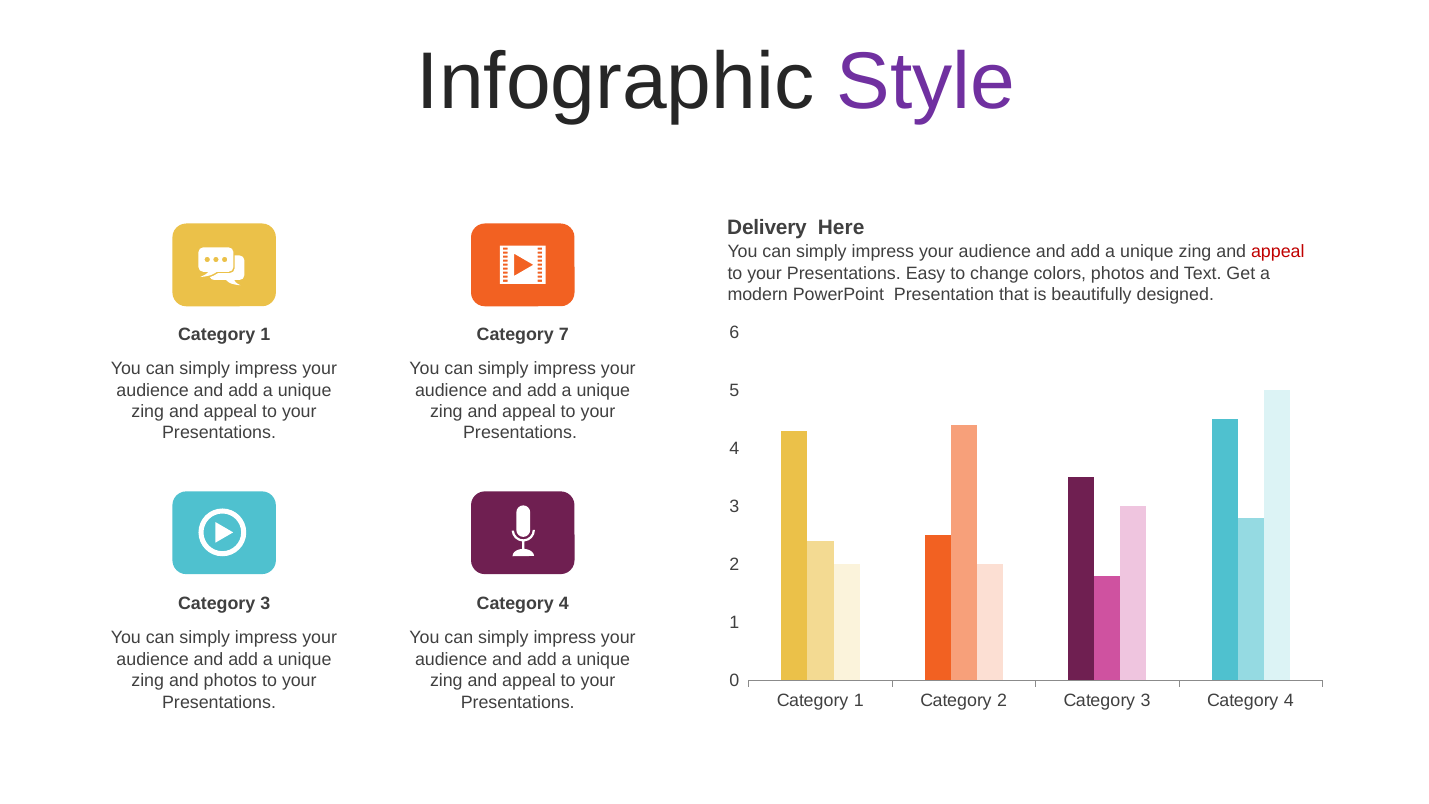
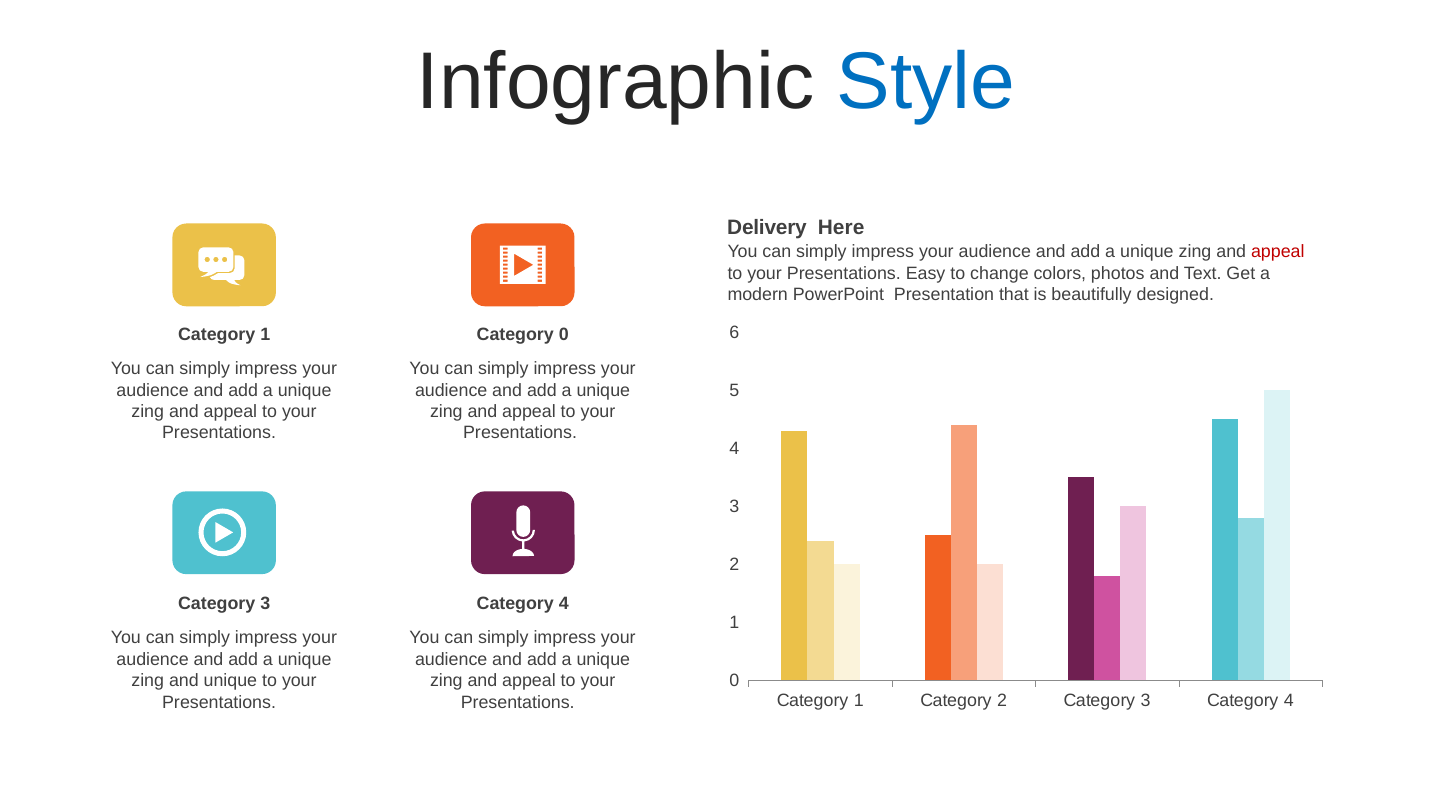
Style colour: purple -> blue
Category 7: 7 -> 0
and photos: photos -> unique
